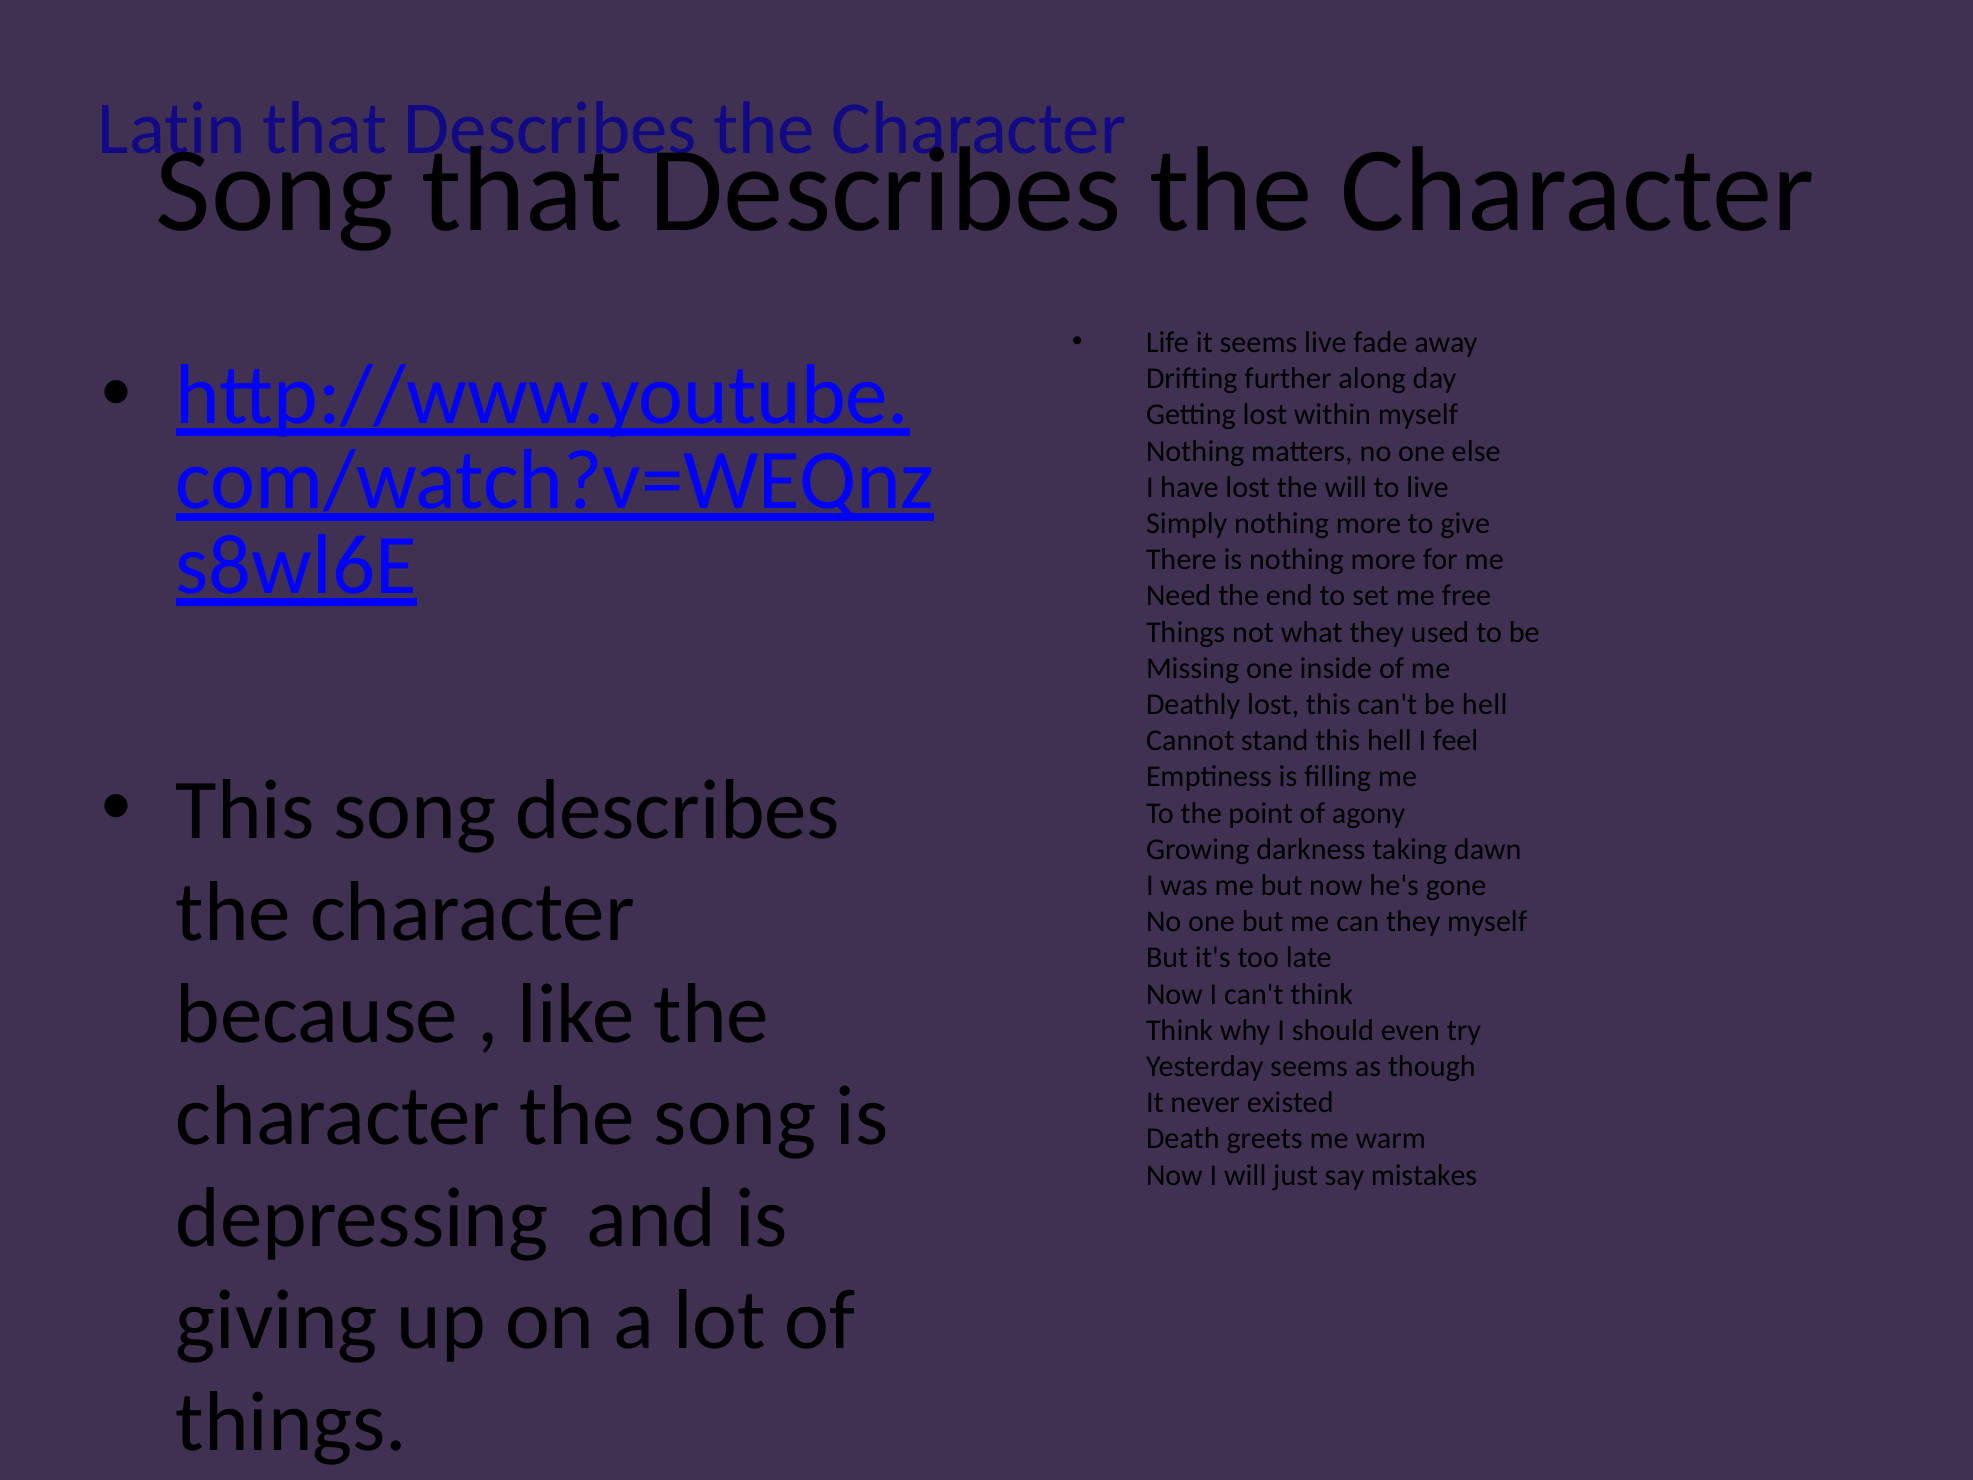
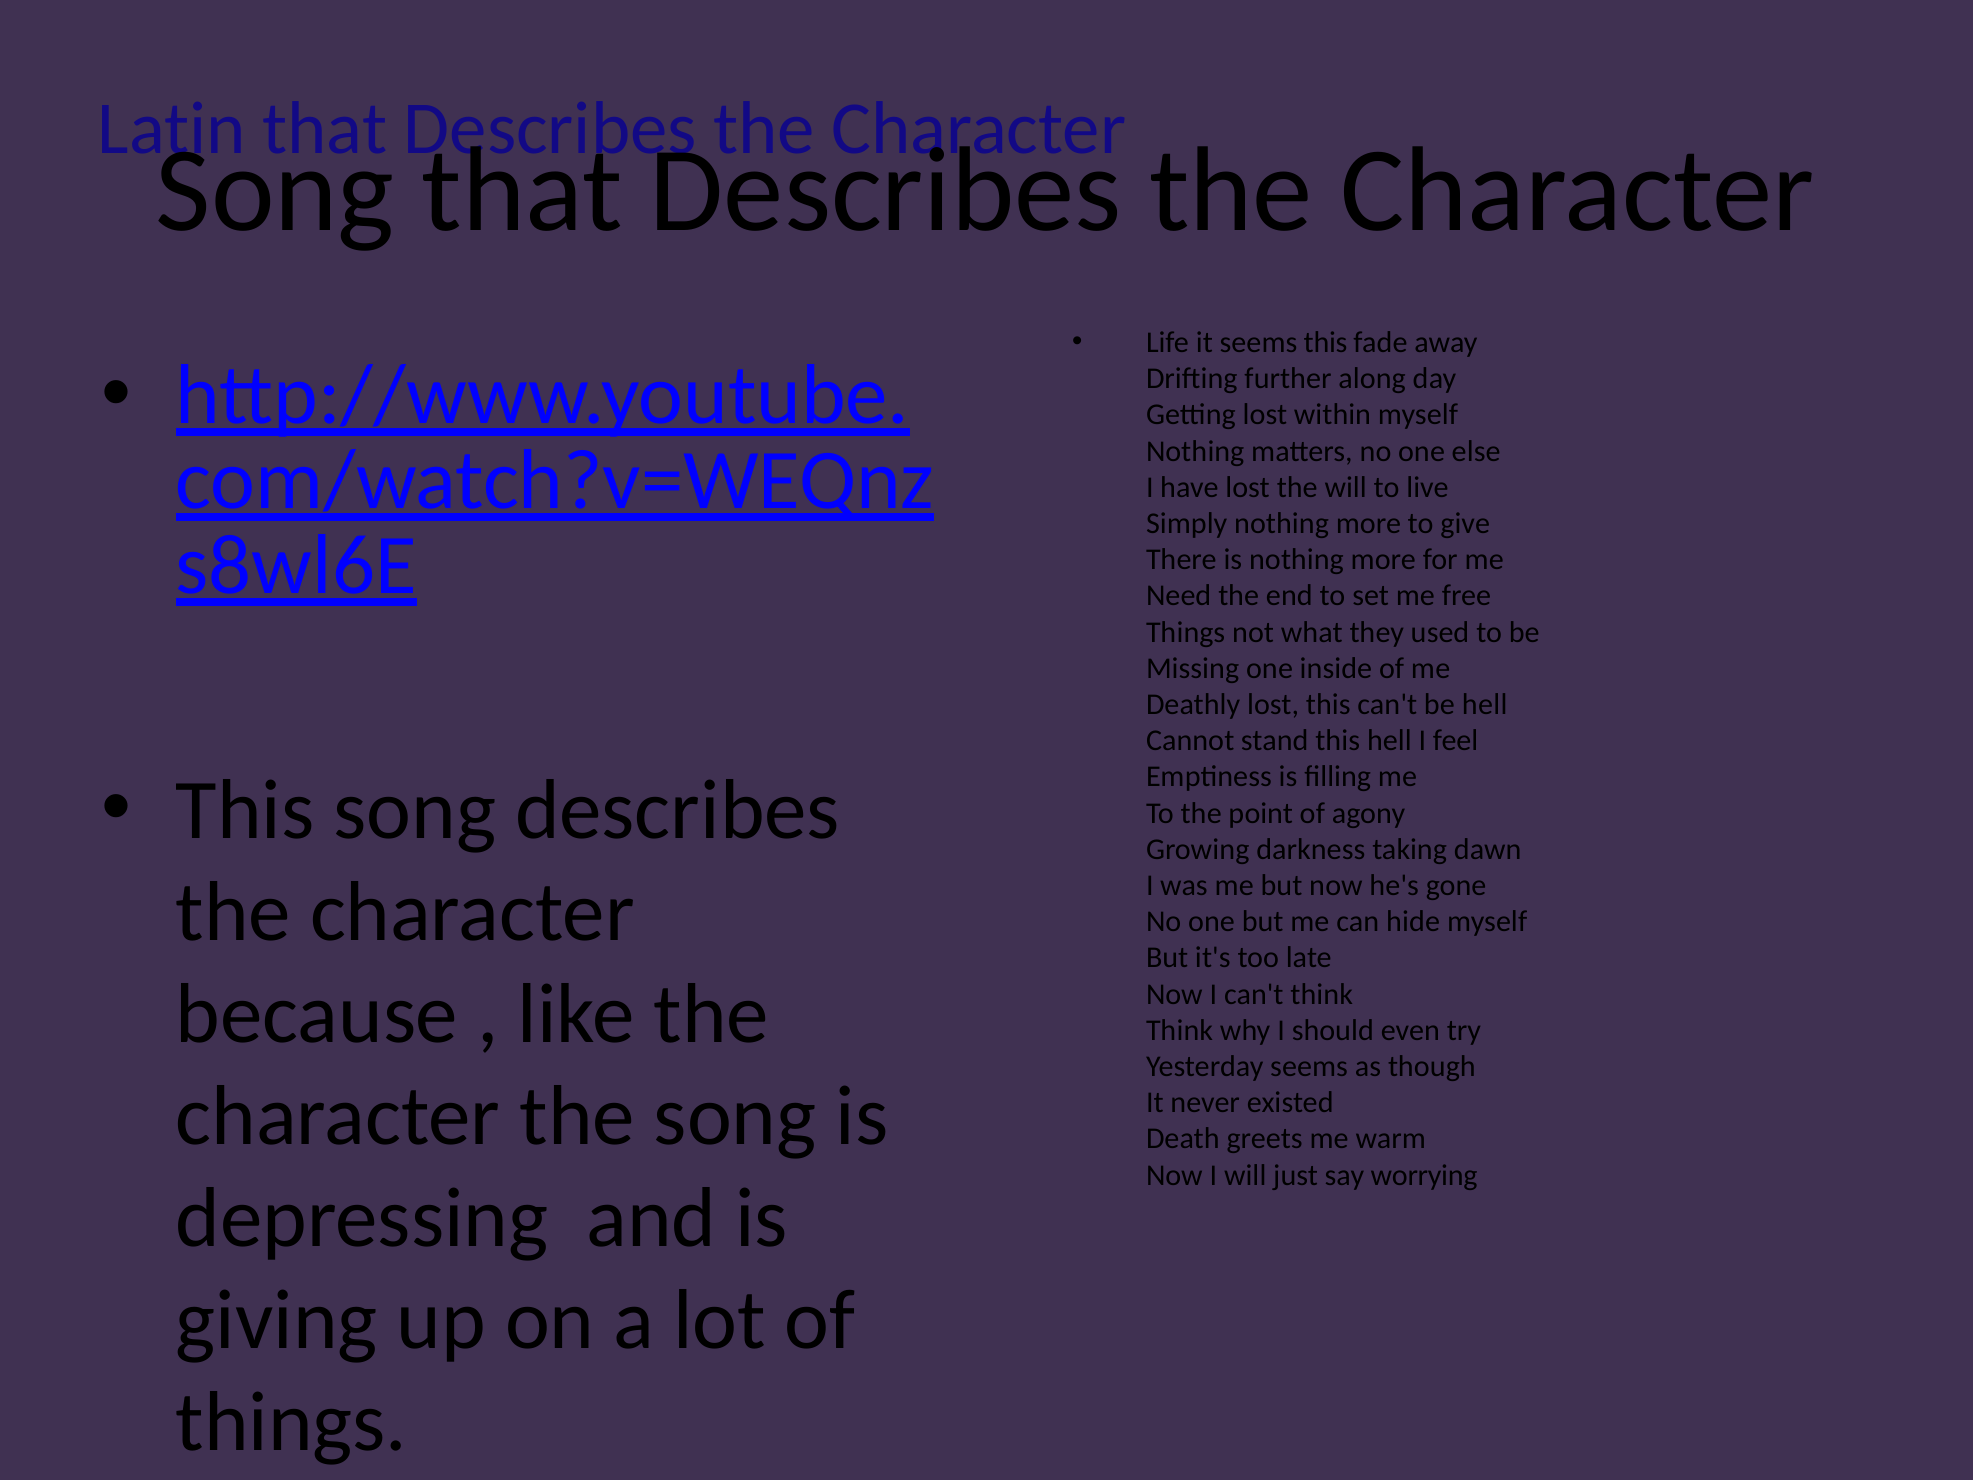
seems live: live -> this
can they: they -> hide
mistakes: mistakes -> worrying
